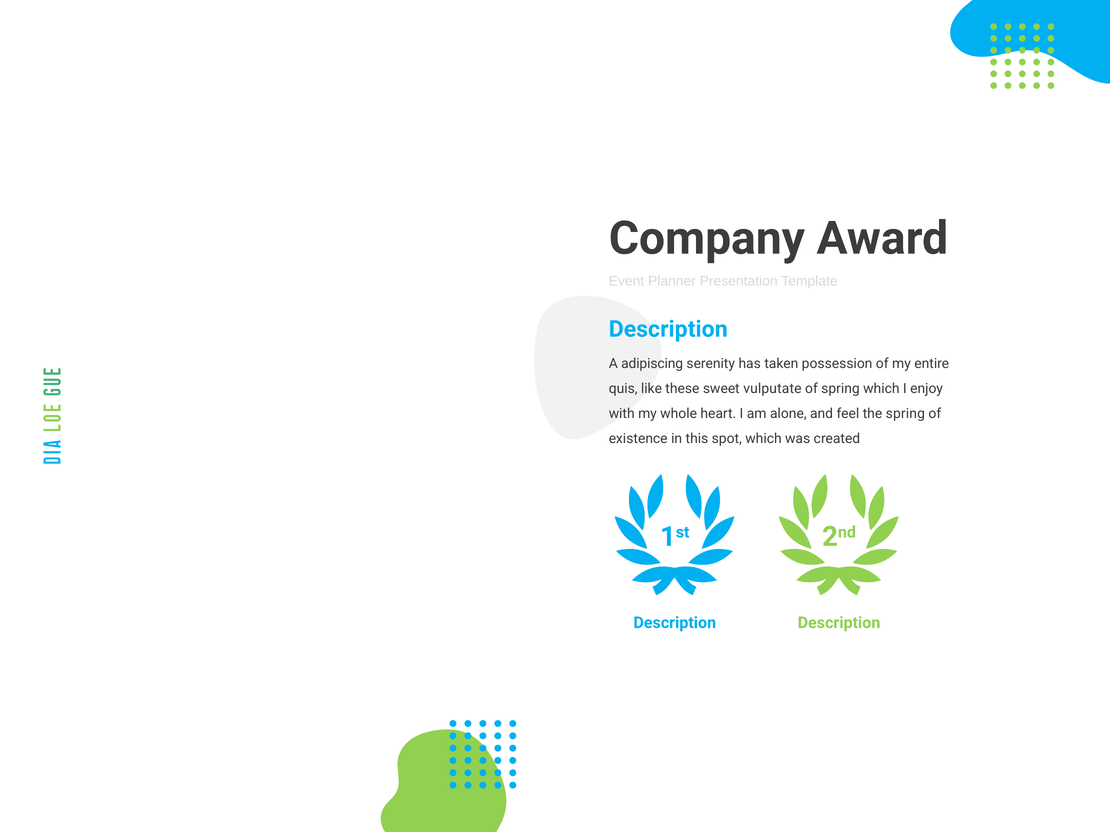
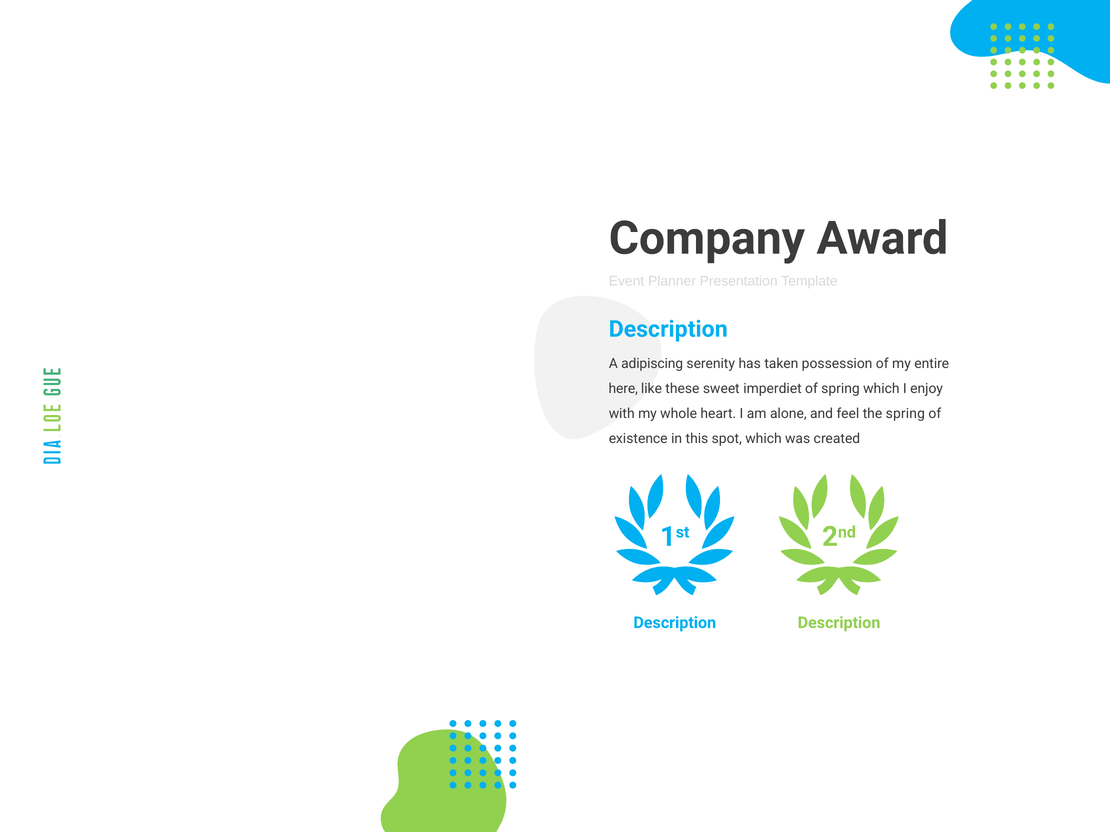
quis: quis -> here
vulputate: vulputate -> imperdiet
